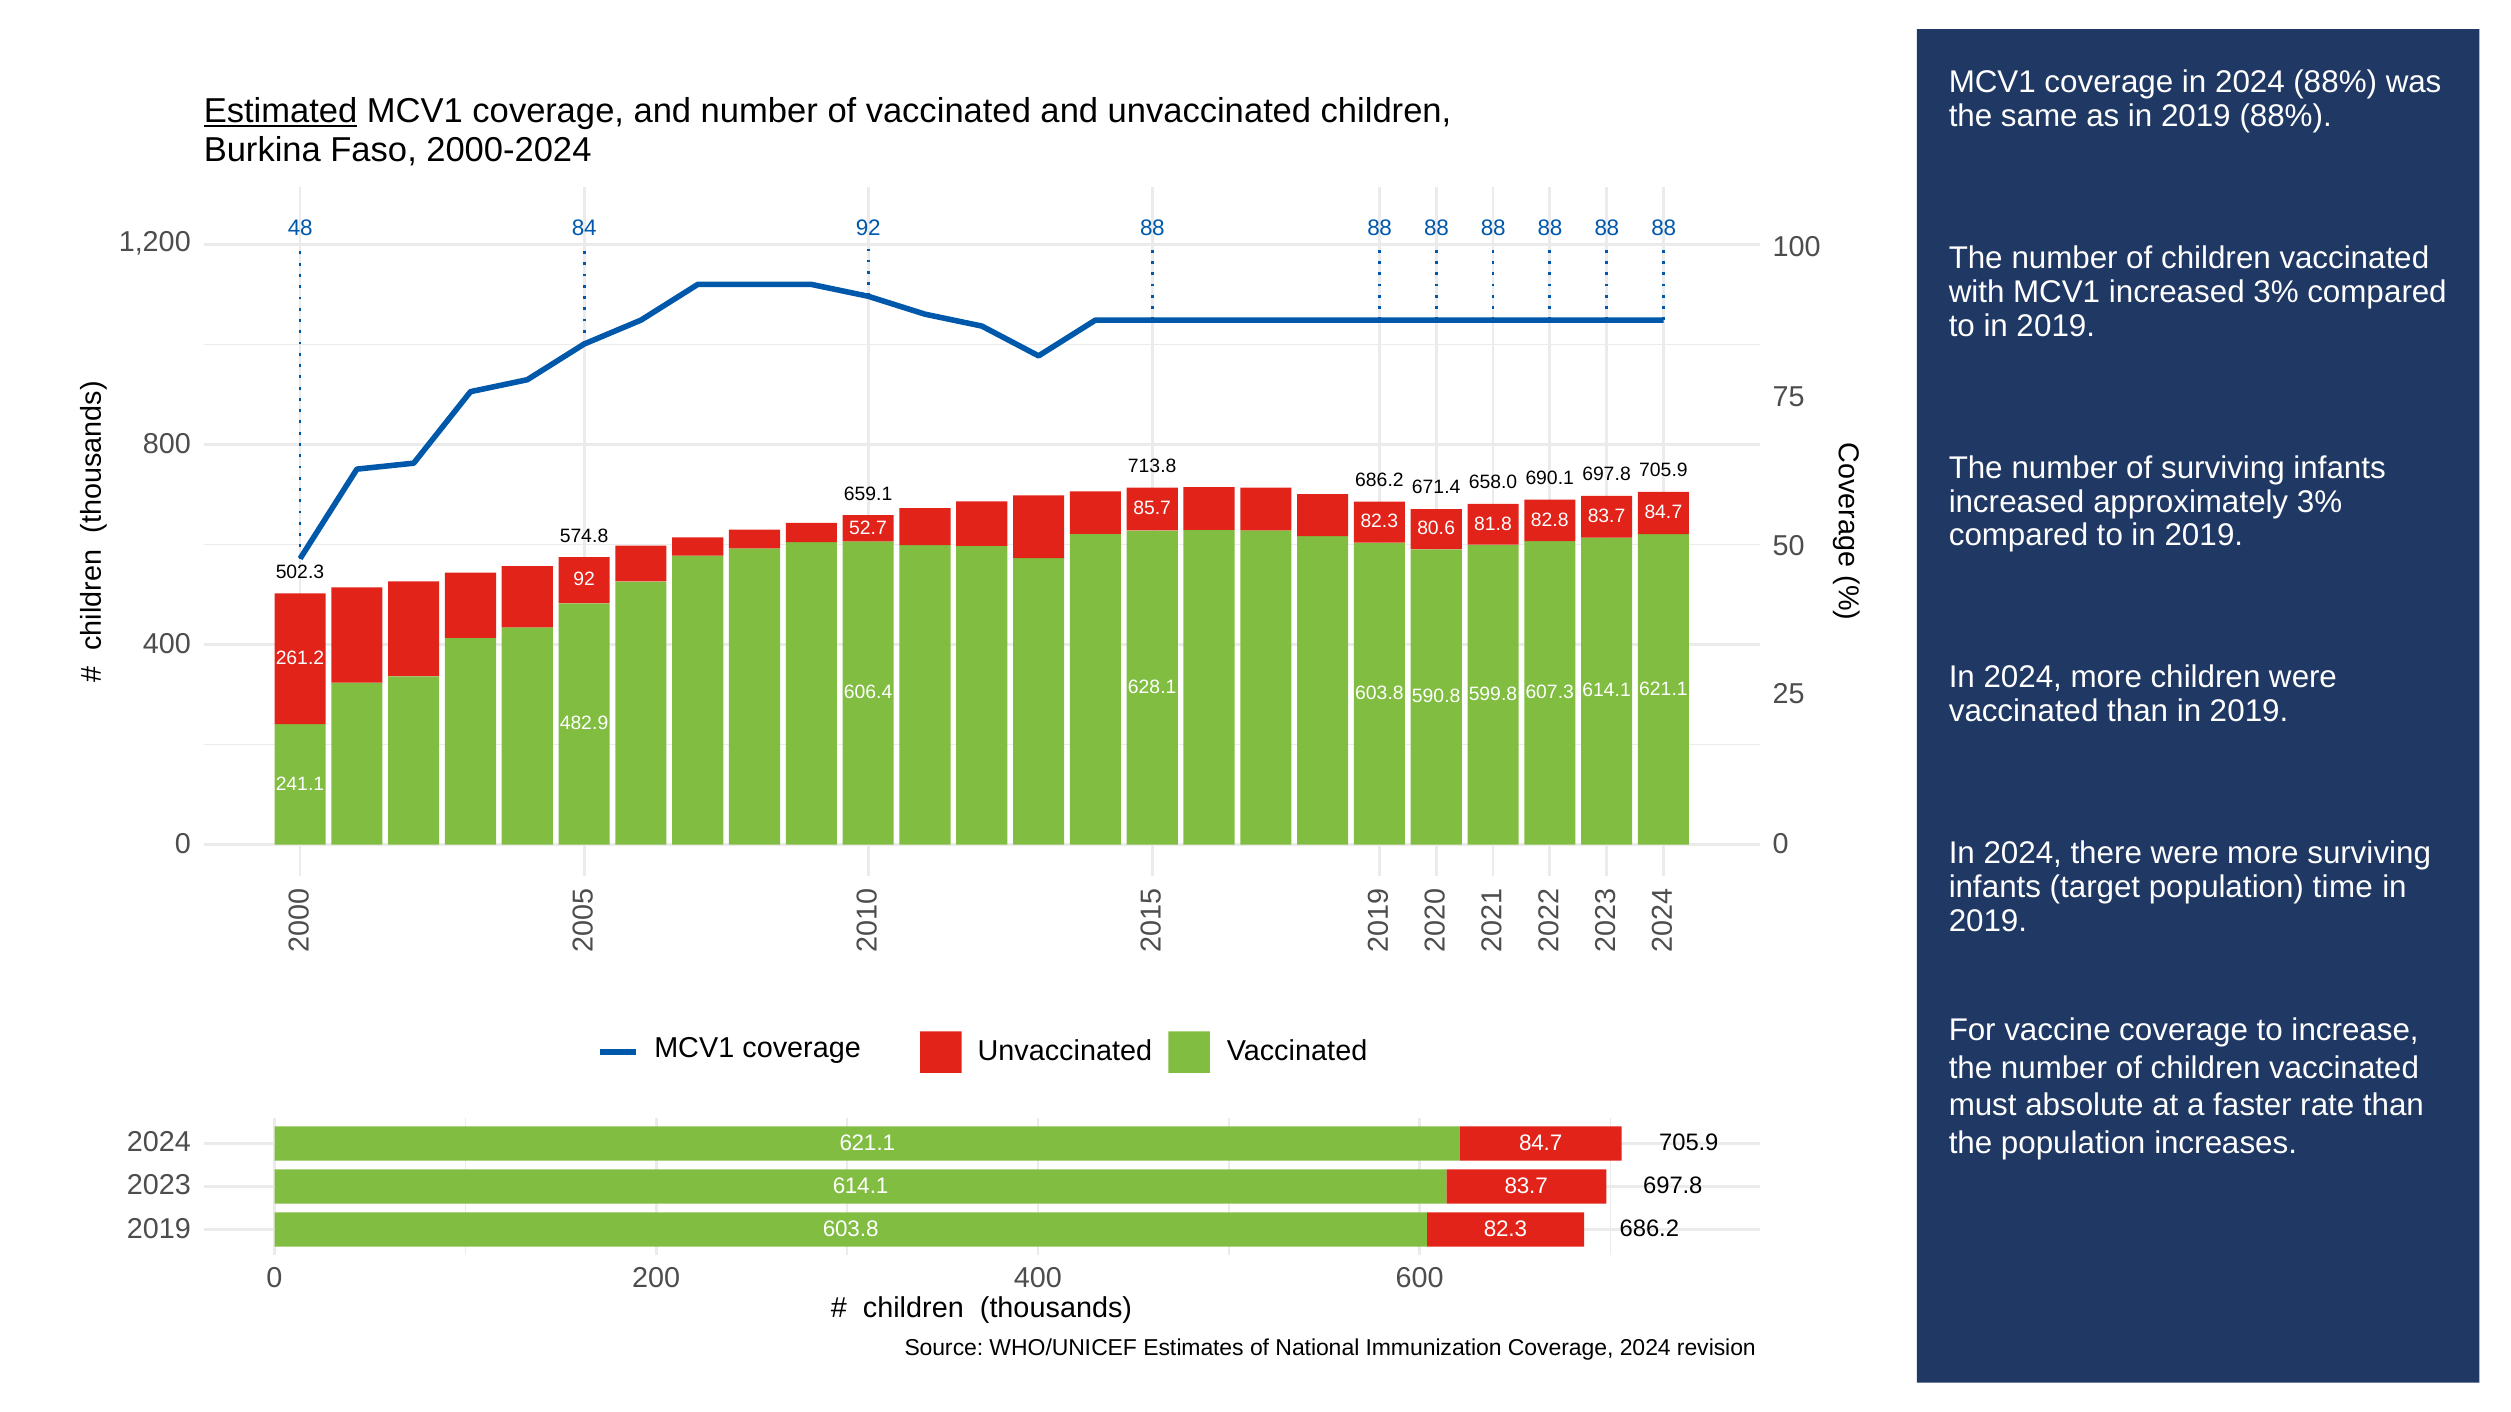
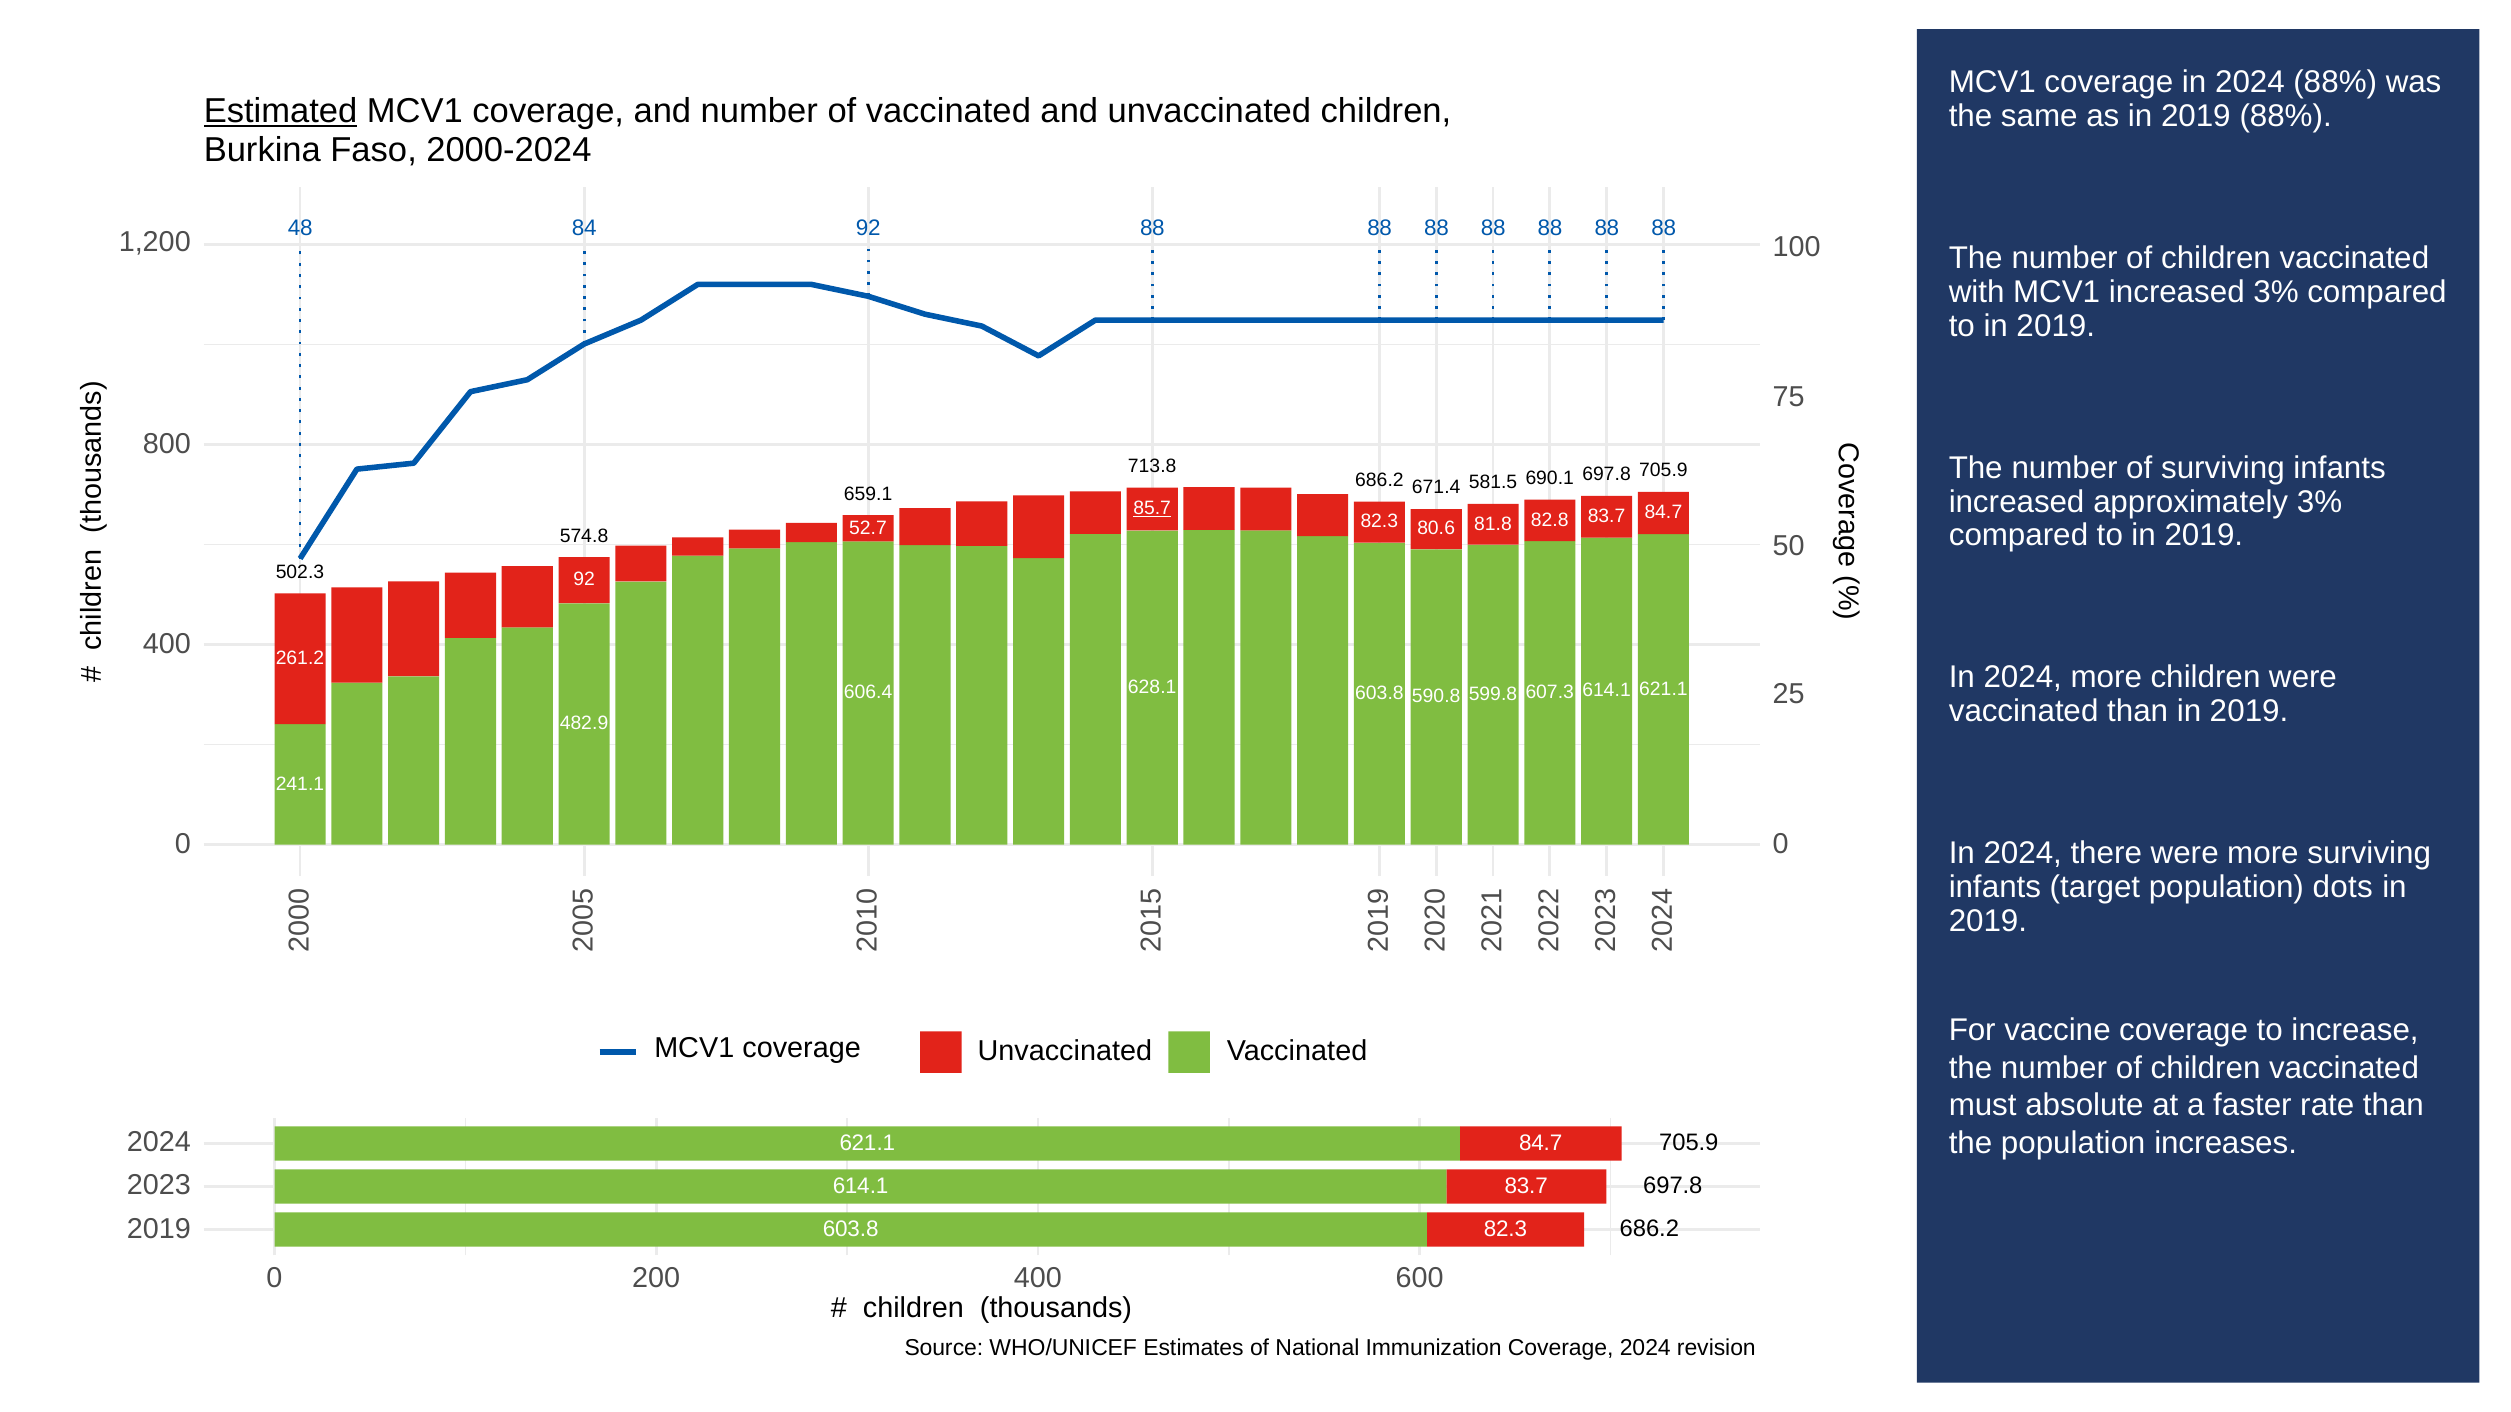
658.0: 658.0 -> 581.5
85.7 underline: none -> present
time: time -> dots
